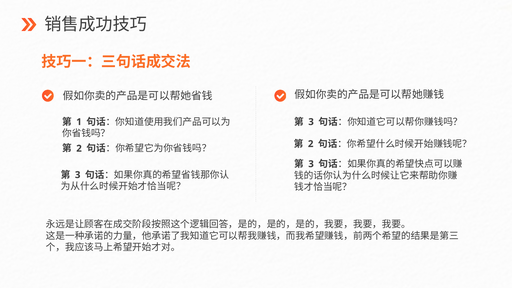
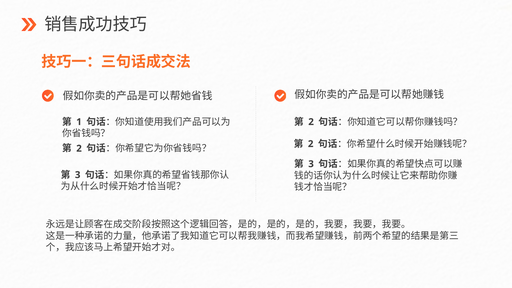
3 at (311, 122): 3 -> 2
